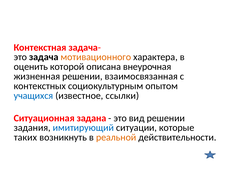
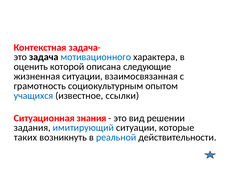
мотивационного colour: orange -> blue
внеурочная: внеурочная -> следующие
жизненная решении: решении -> ситуации
контекстных: контекстных -> грамотность
задана: задана -> знания
реальной colour: orange -> blue
